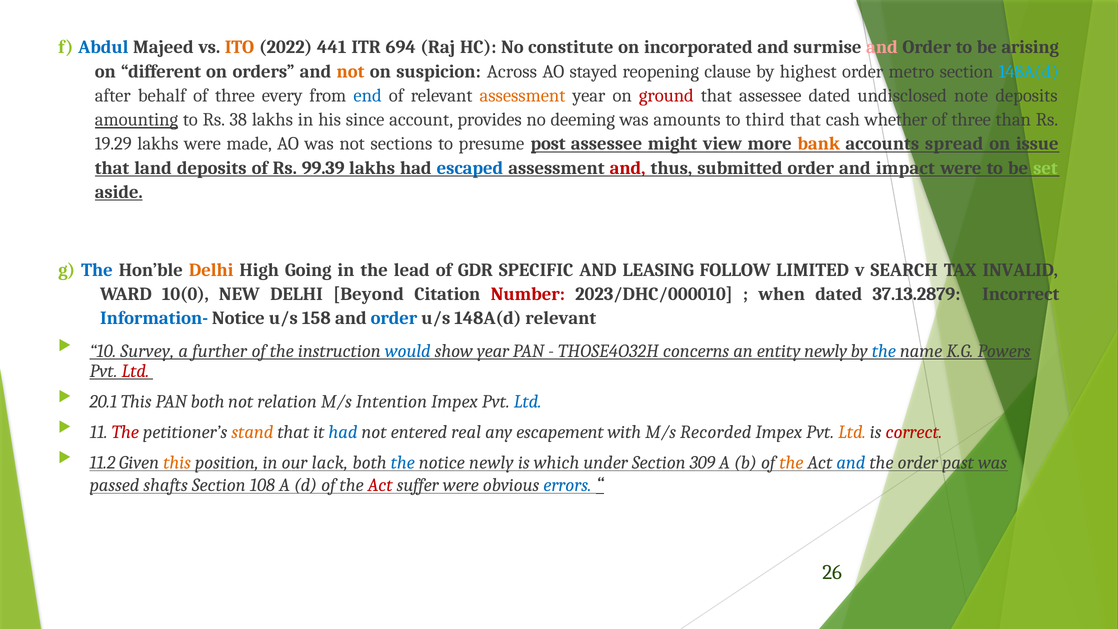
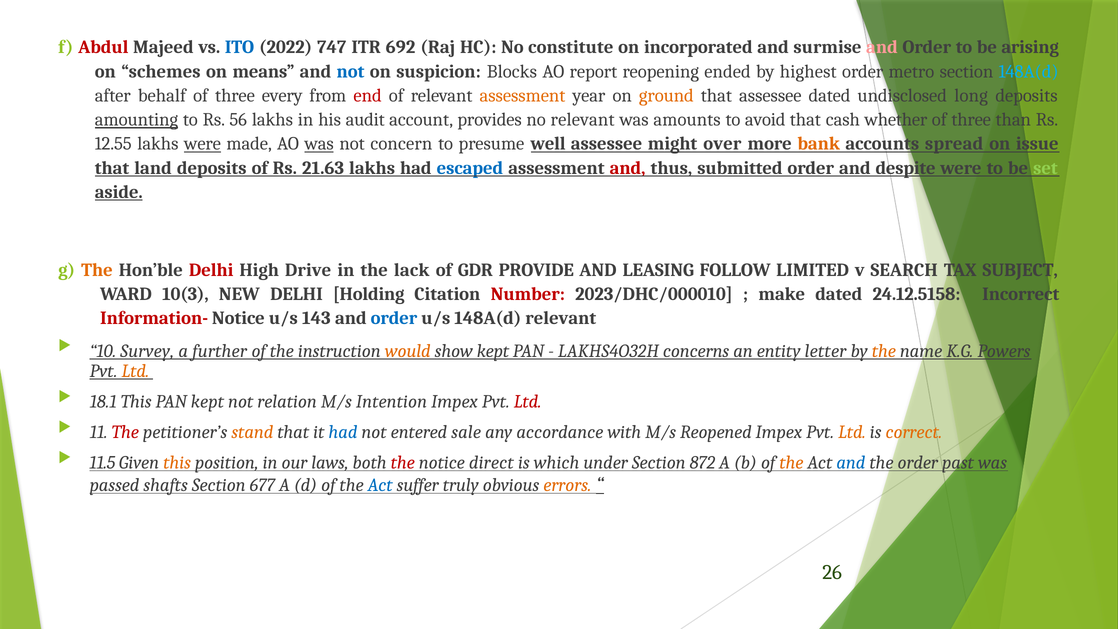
Abdul colour: blue -> red
ITO colour: orange -> blue
441: 441 -> 747
694: 694 -> 692
different: different -> schemes
orders: orders -> means
not at (351, 71) colour: orange -> blue
Across: Across -> Blocks
stayed: stayed -> report
clause: clause -> ended
end colour: blue -> red
ground colour: red -> orange
note: note -> long
38: 38 -> 56
since: since -> audit
no deeming: deeming -> relevant
third: third -> avoid
19.29: 19.29 -> 12.55
were at (203, 144) underline: none -> present
was at (319, 144) underline: none -> present
sections: sections -> concern
post: post -> well
view: view -> over
99.39: 99.39 -> 21.63
impact: impact -> despite
The at (97, 270) colour: blue -> orange
Delhi at (211, 270) colour: orange -> red
Going: Going -> Drive
lead: lead -> lack
SPECIFIC: SPECIFIC -> PROVIDE
INVALID: INVALID -> SUBJECT
10(0: 10(0 -> 10(3
Beyond: Beyond -> Holding
when: when -> make
37.13.2879: 37.13.2879 -> 24.12.5158
Information- colour: blue -> red
158: 158 -> 143
would colour: blue -> orange
show year: year -> kept
THOSE4O32H: THOSE4O32H -> LAKHS4O32H
entity newly: newly -> letter
the at (884, 351) colour: blue -> orange
Ltd at (135, 371) colour: red -> orange
20.1: 20.1 -> 18.1
PAN both: both -> kept
Ltd at (528, 402) colour: blue -> red
real: real -> sale
escapement: escapement -> accordance
Recorded: Recorded -> Reopened
correct colour: red -> orange
11.2: 11.2 -> 11.5
lack: lack -> laws
the at (403, 463) colour: blue -> red
notice newly: newly -> direct
309: 309 -> 872
108: 108 -> 677
Act at (380, 485) colour: red -> blue
suffer were: were -> truly
errors colour: blue -> orange
